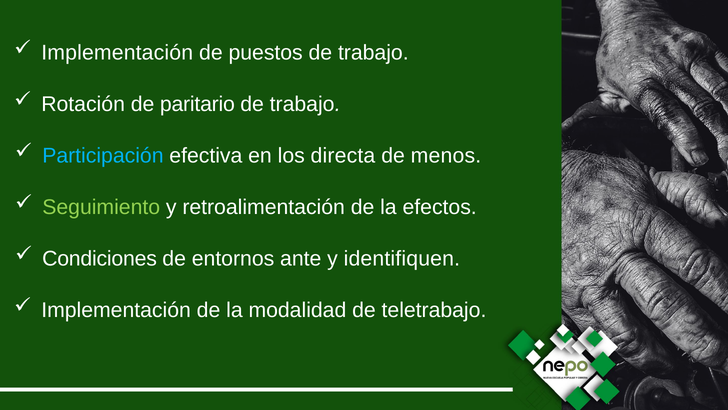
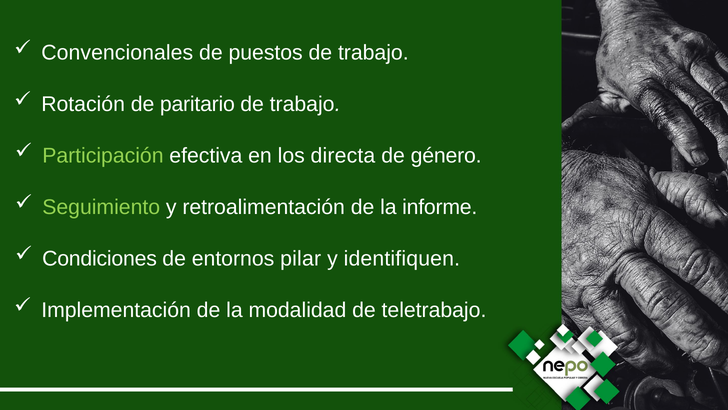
Implementación at (117, 53): Implementación -> Convencionales
Participación colour: light blue -> light green
menos: menos -> género
efectos: efectos -> informe
ante: ante -> pilar
